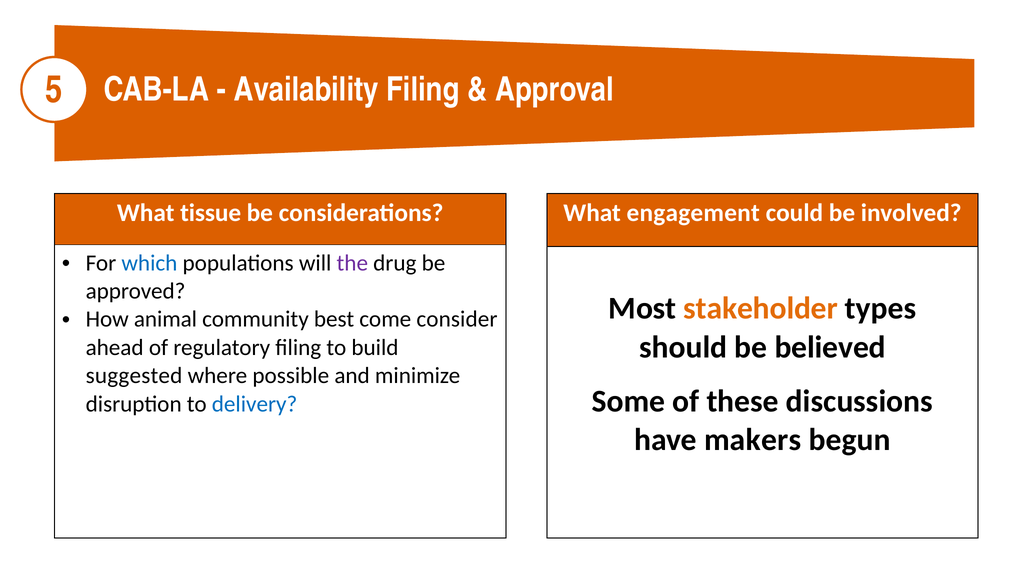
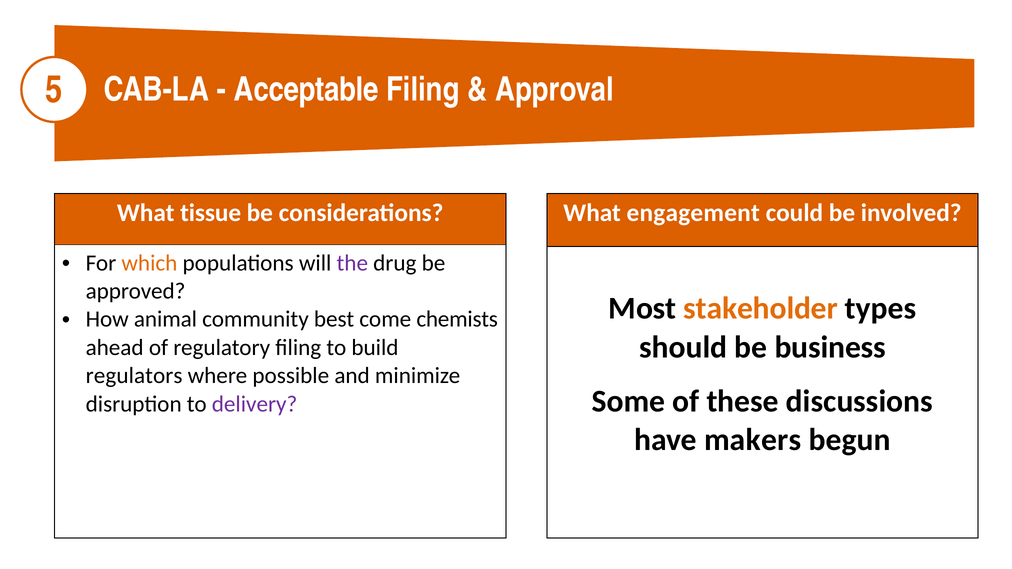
Availability: Availability -> Acceptable
which colour: blue -> orange
consider: consider -> chemists
believed: believed -> business
suggested: suggested -> regulators
delivery colour: blue -> purple
